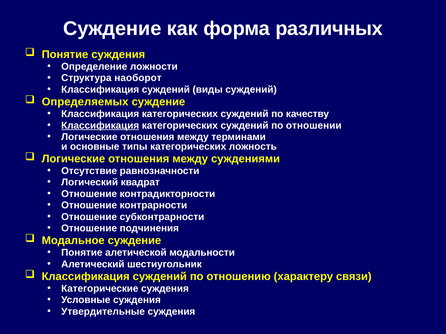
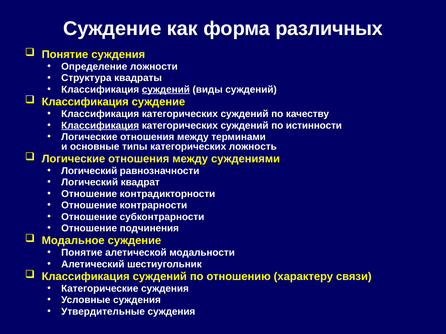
наоборот: наоборот -> квадраты
суждений at (166, 90) underline: none -> present
Определяемых at (85, 102): Определяемых -> Классификация
отношении: отношении -> истинности
Отсутствие at (89, 171): Отсутствие -> Логический
